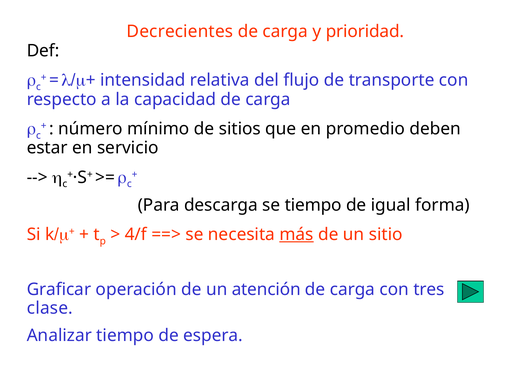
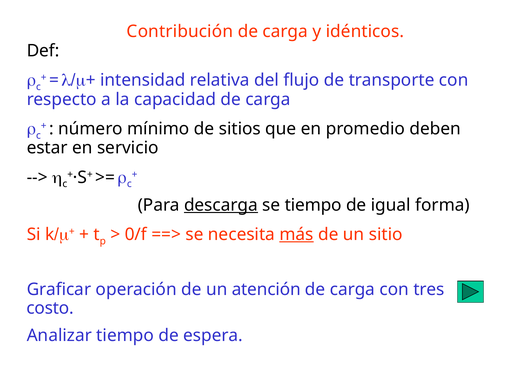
Decrecientes: Decrecientes -> Contribución
prioridad: prioridad -> idénticos
descarga underline: none -> present
4/f: 4/f -> 0/f
clase: clase -> costo
